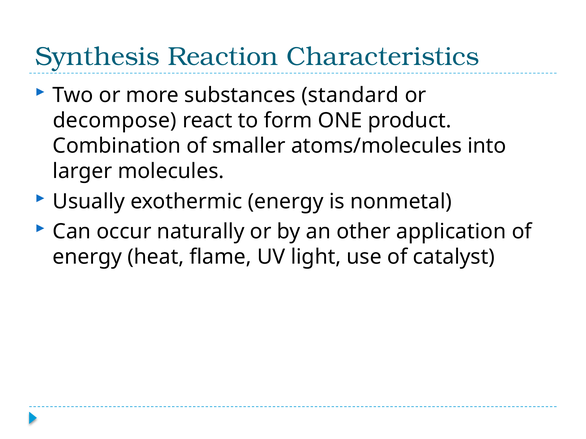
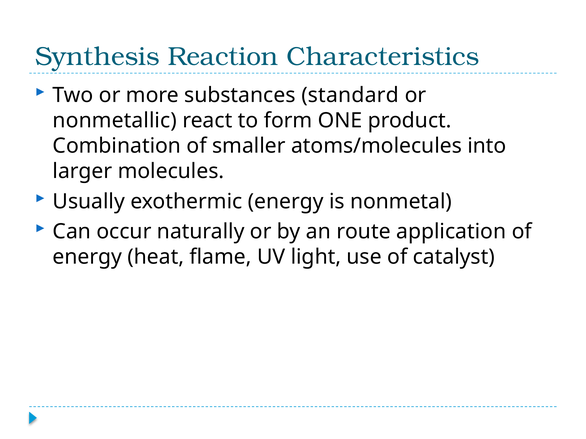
decompose: decompose -> nonmetallic
other: other -> route
